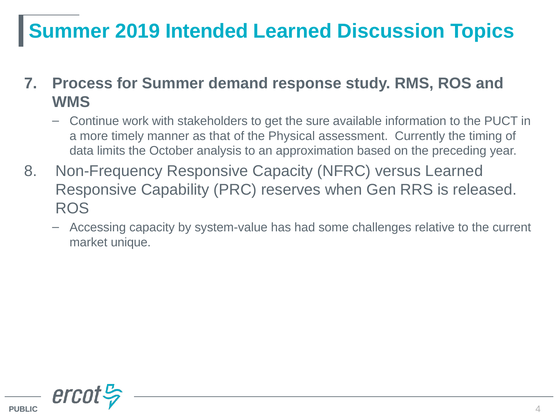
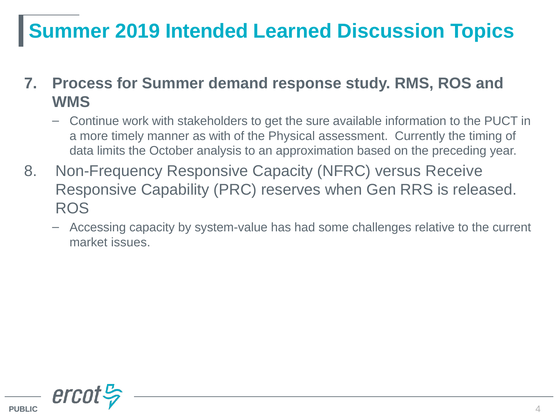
as that: that -> with
versus Learned: Learned -> Receive
unique: unique -> issues
